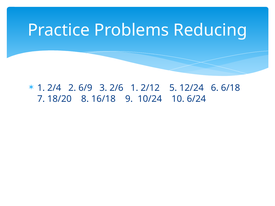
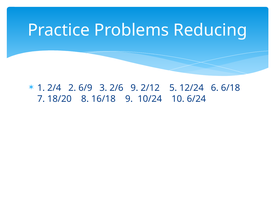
2/6 1: 1 -> 9
